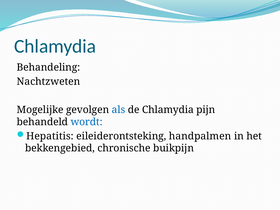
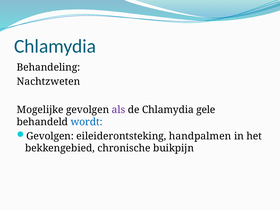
als colour: blue -> purple
pijn: pijn -> gele
Hepatitis at (50, 136): Hepatitis -> Gevolgen
